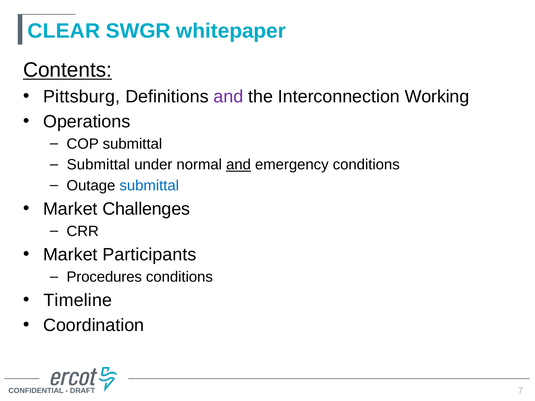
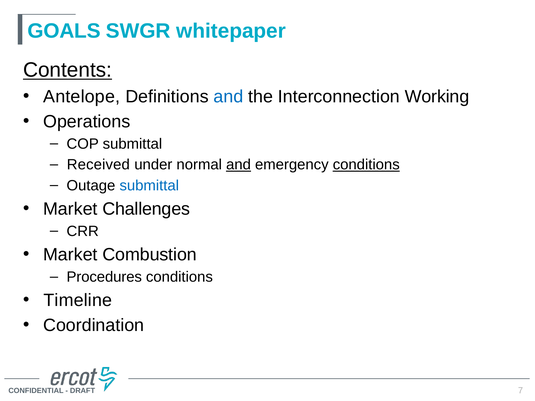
CLEAR: CLEAR -> GOALS
Pittsburg: Pittsburg -> Antelope
and at (228, 97) colour: purple -> blue
Submittal at (98, 165): Submittal -> Received
conditions at (366, 165) underline: none -> present
Participants: Participants -> Combustion
